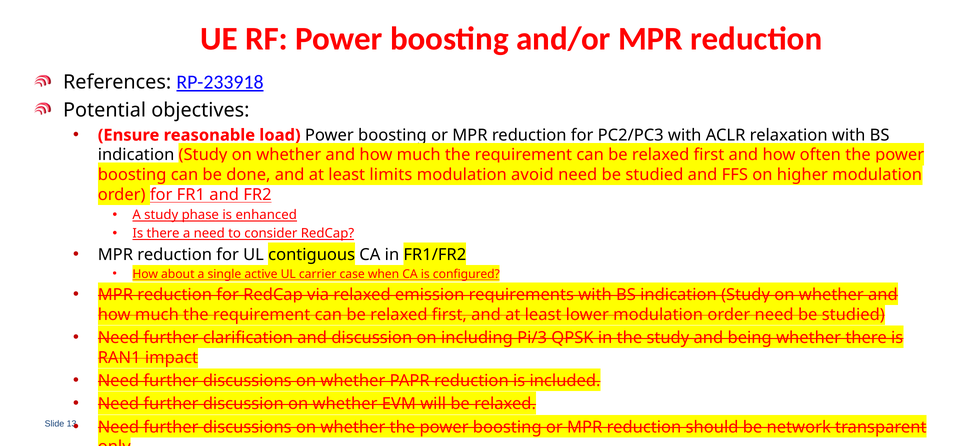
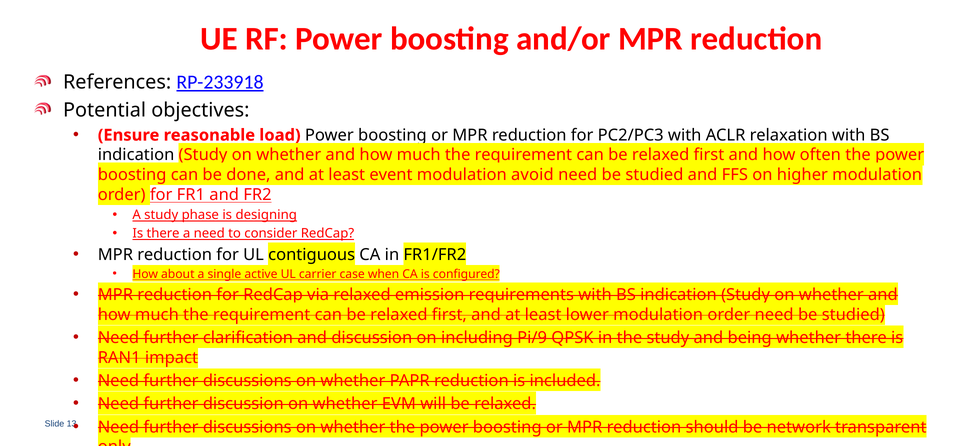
limits: limits -> event
enhanced: enhanced -> designing
Pi/3: Pi/3 -> Pi/9
